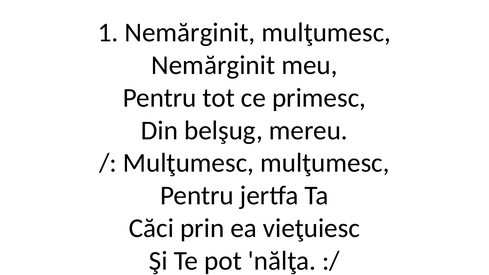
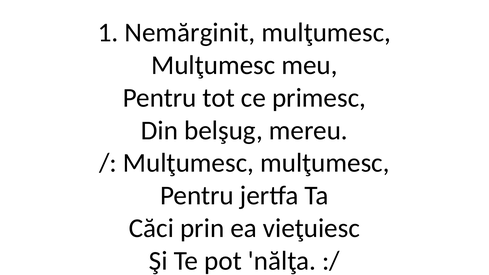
Nemărginit at (213, 65): Nemărginit -> Mulţumesc
